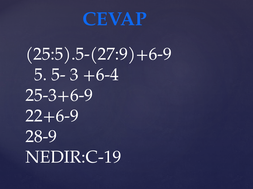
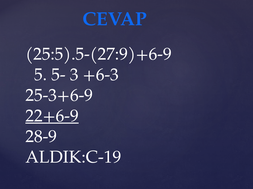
+6-4: +6-4 -> +6-3
22+6-9 underline: none -> present
NEDIR:C-19: NEDIR:C-19 -> ALDIK:C-19
